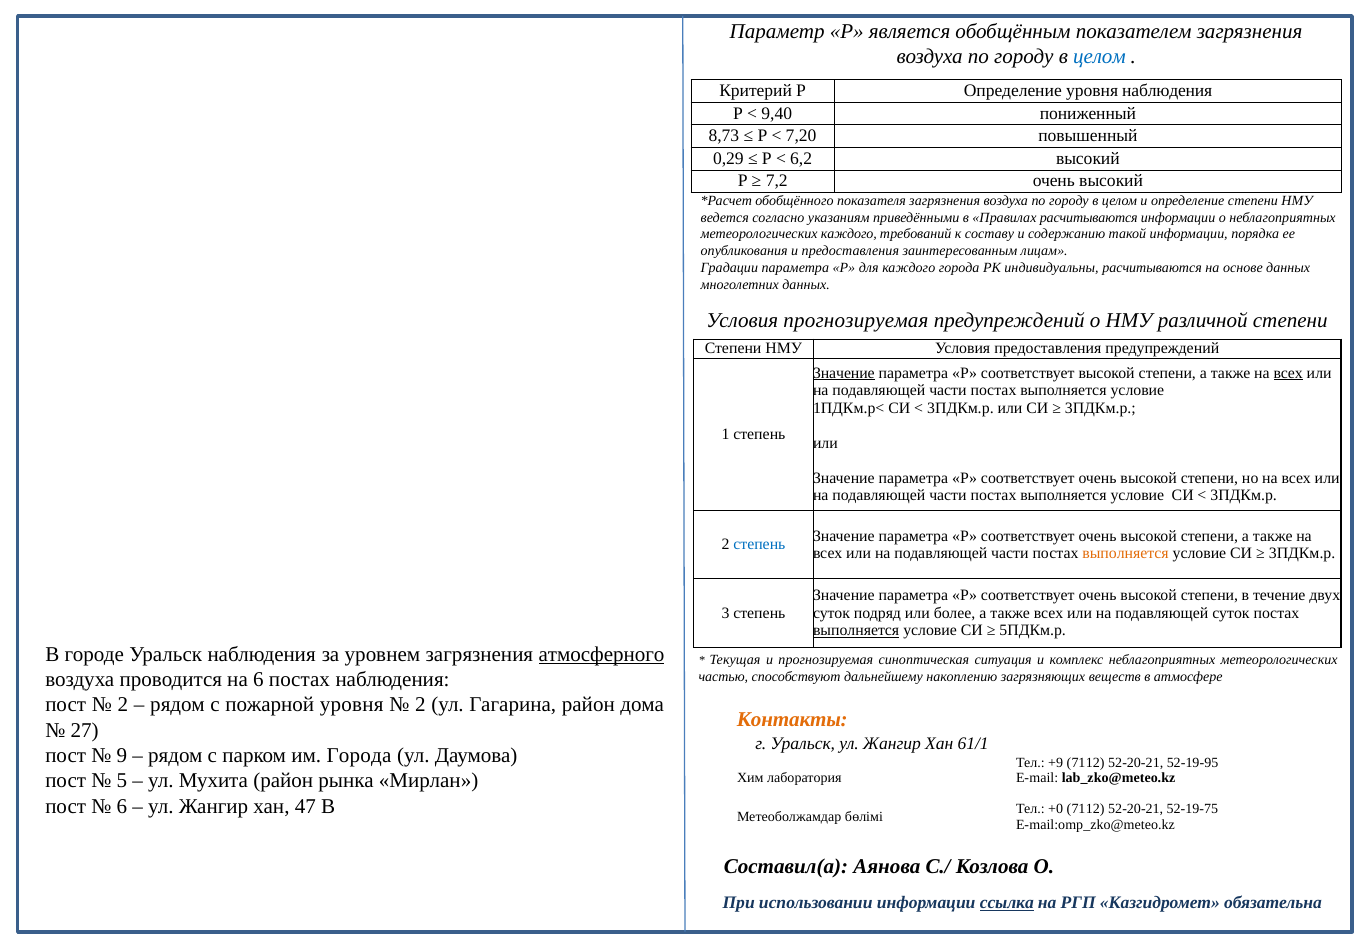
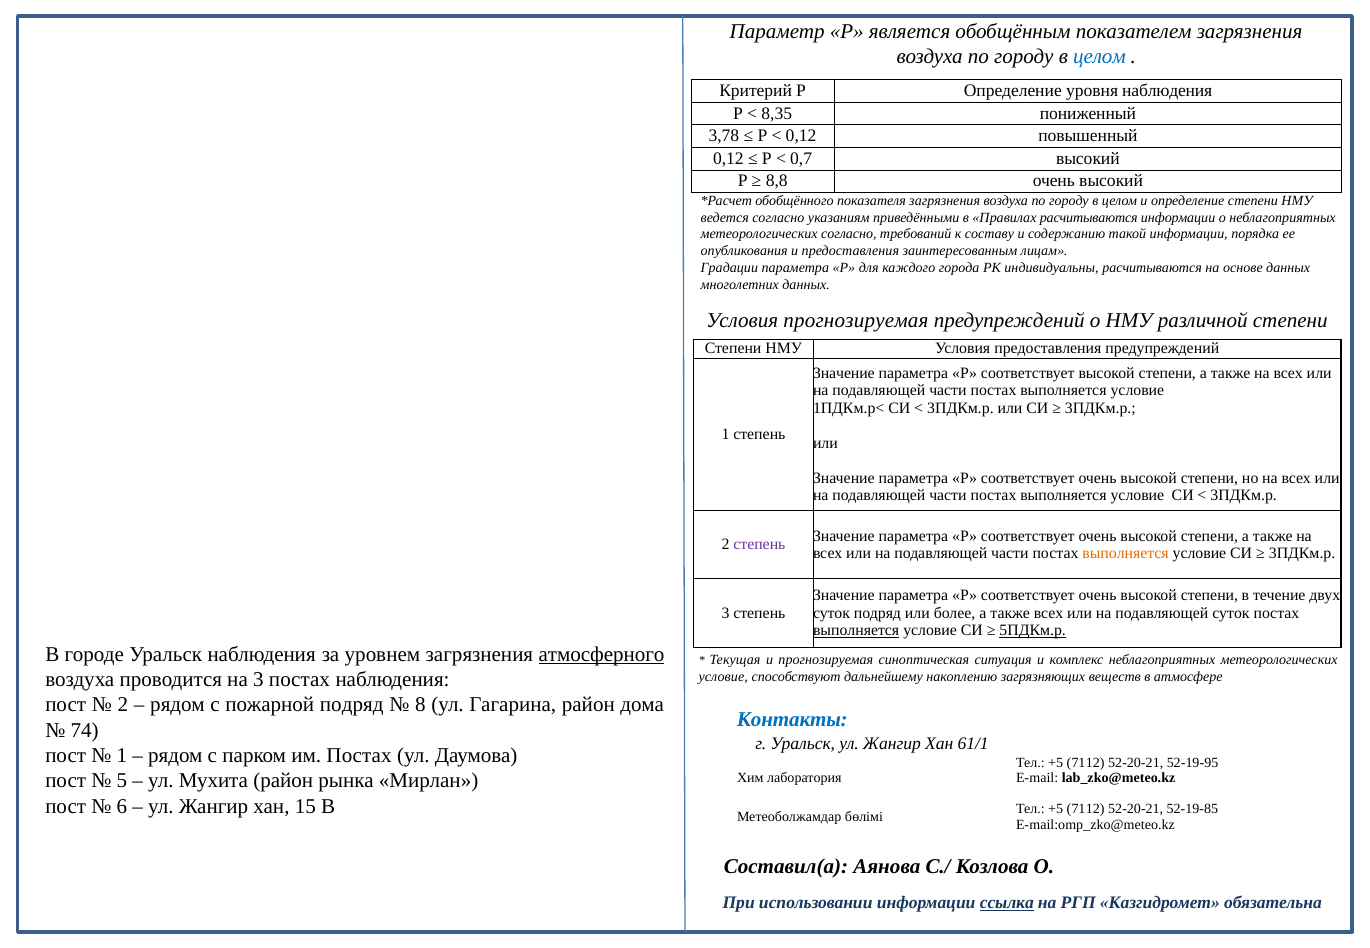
9,40: 9,40 -> 8,35
8,73: 8,73 -> 3,78
7,20 at (801, 136): 7,20 -> 0,12
0,29 at (728, 159): 0,29 -> 0,12
6,2: 6,2 -> 0,7
7,2: 7,2 -> 8,8
метеорологических каждого: каждого -> согласно
Значение at (844, 373) underline: present -> none
всех at (1288, 373) underline: present -> none
степень at (759, 545) colour: blue -> purple
5ПДКм.р underline: none -> present
на 6: 6 -> 3
частью at (723, 677): частью -> условие
пожарной уровня: уровня -> подряд
2 at (420, 705): 2 -> 8
Контакты colour: orange -> blue
27: 27 -> 74
9 at (122, 756): 9 -> 1
им Города: Города -> Постах
+9 at (1056, 763): +9 -> +5
47: 47 -> 15
+0 at (1056, 809): +0 -> +5
52-19-75: 52-19-75 -> 52-19-85
